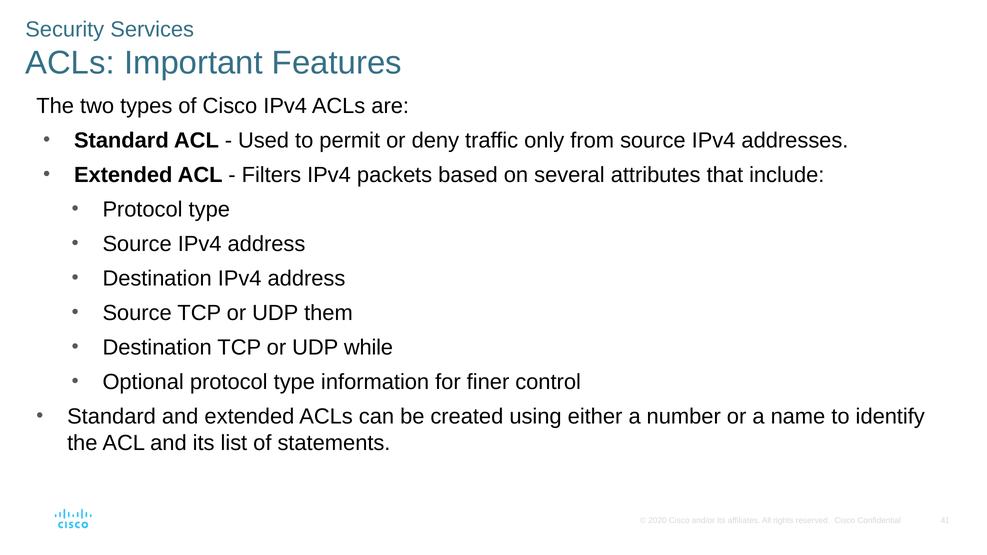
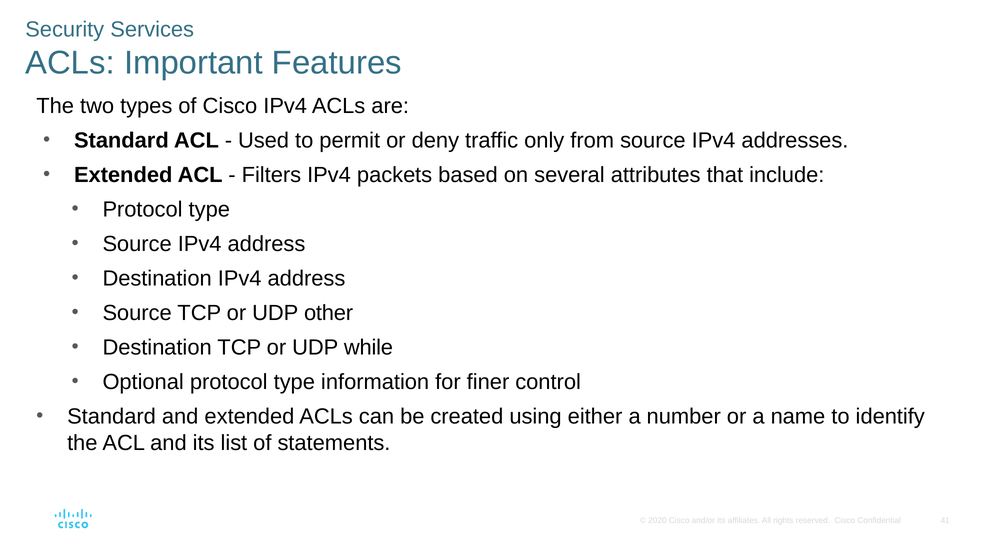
them: them -> other
